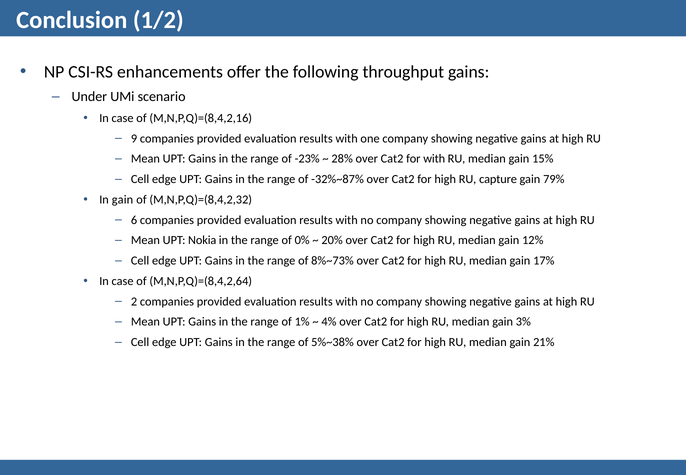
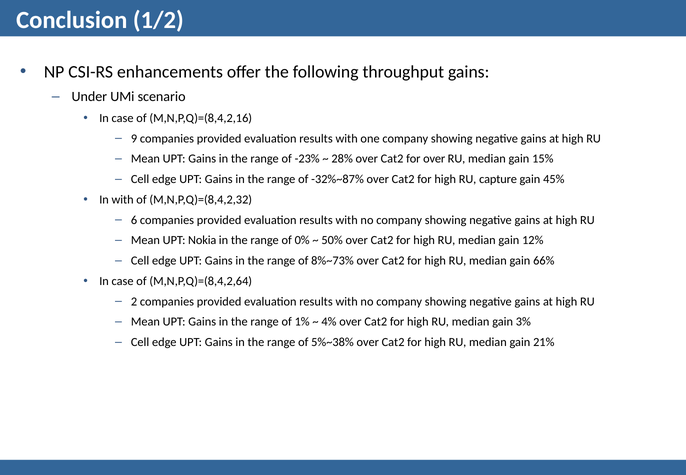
for with: with -> over
79%: 79% -> 45%
In gain: gain -> with
20%: 20% -> 50%
17%: 17% -> 66%
